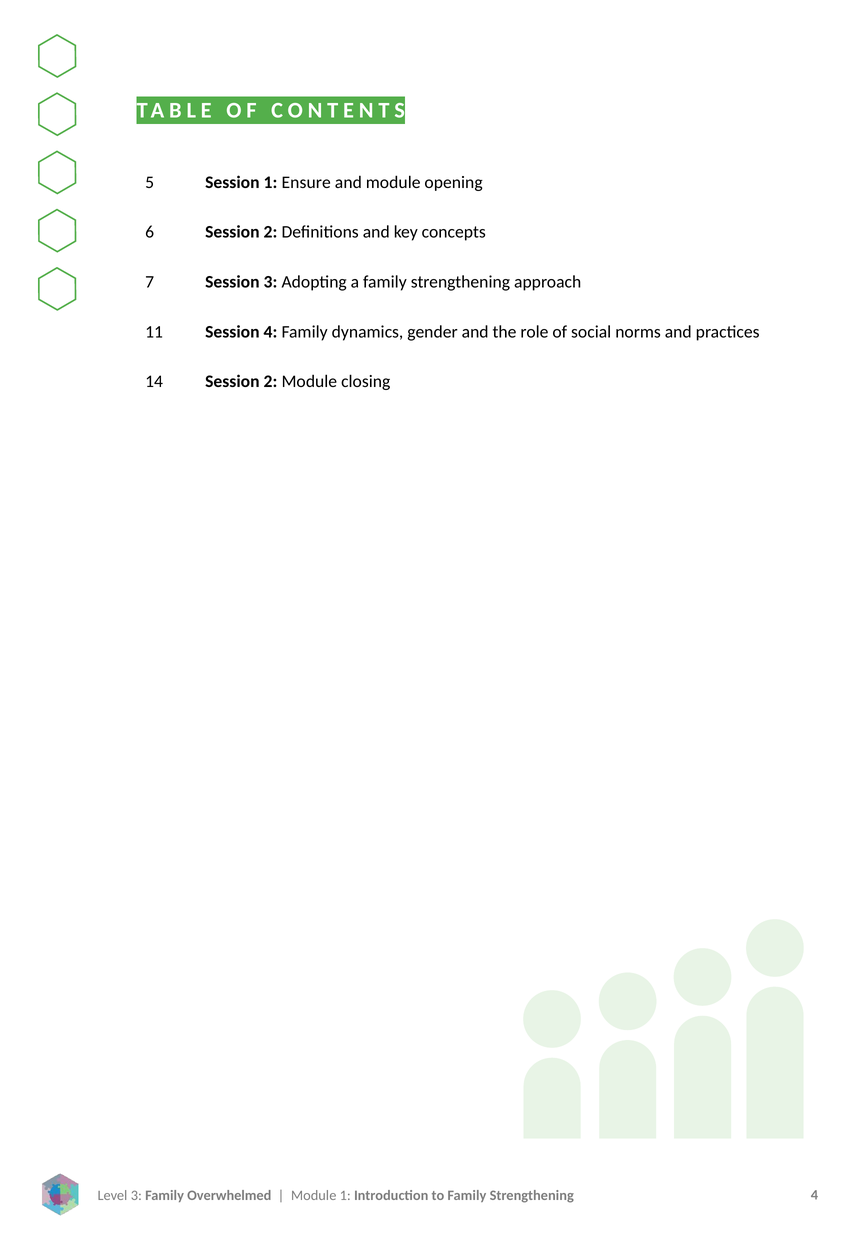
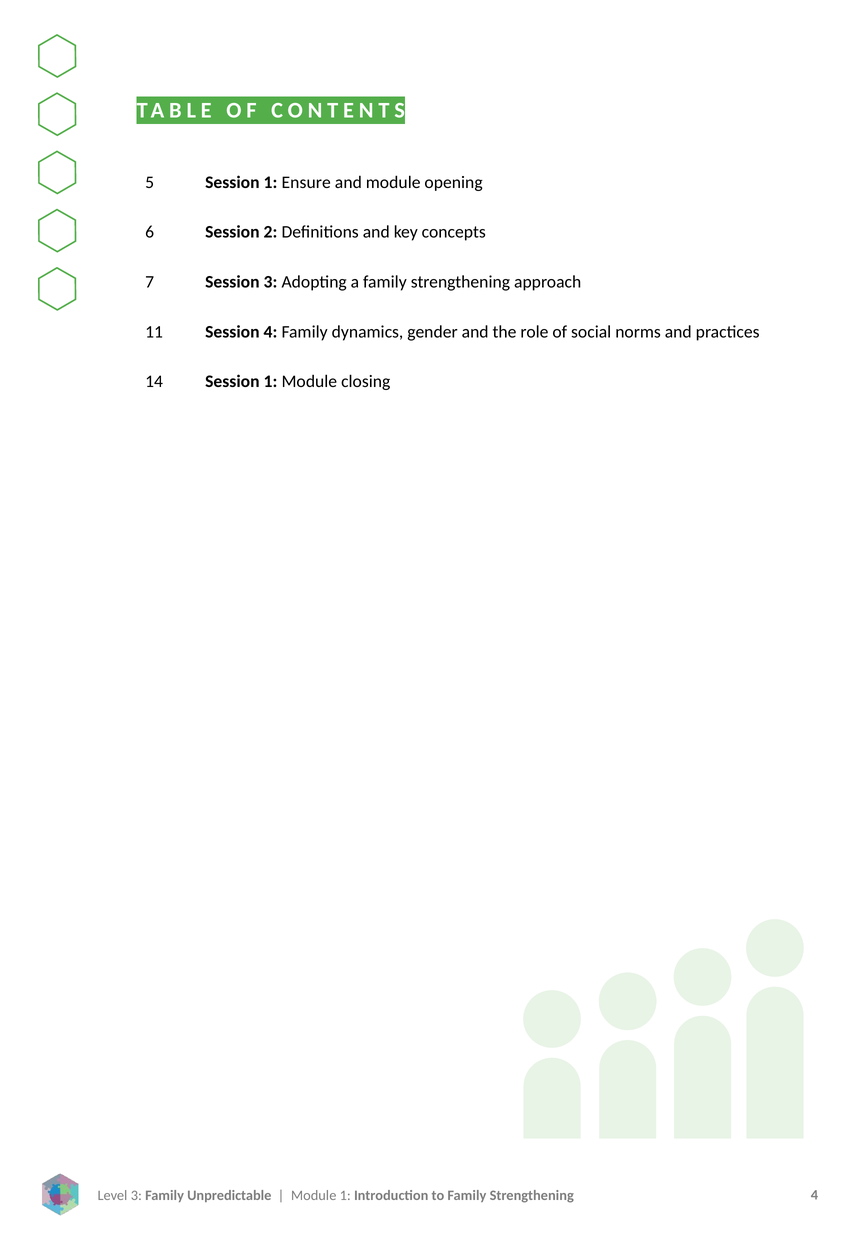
2 at (271, 382): 2 -> 1
Overwhelmed: Overwhelmed -> Unpredictable
